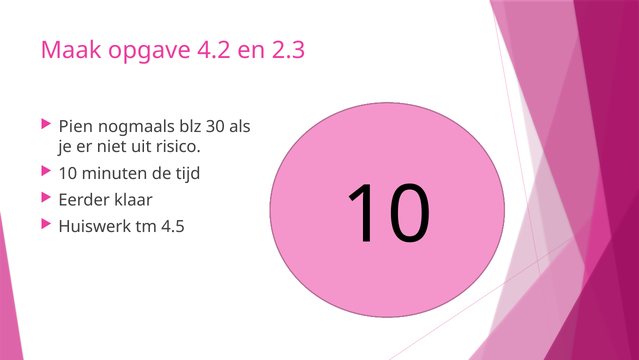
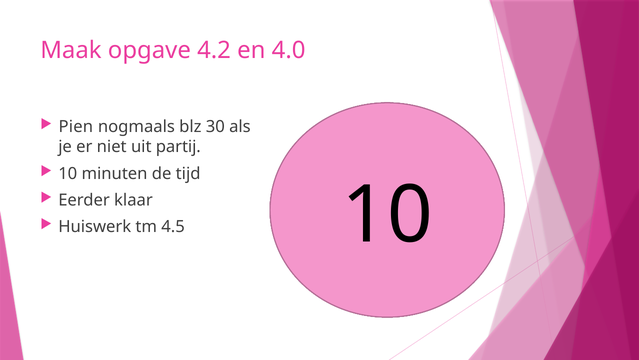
2.3: 2.3 -> 4.0
risico: risico -> partij
